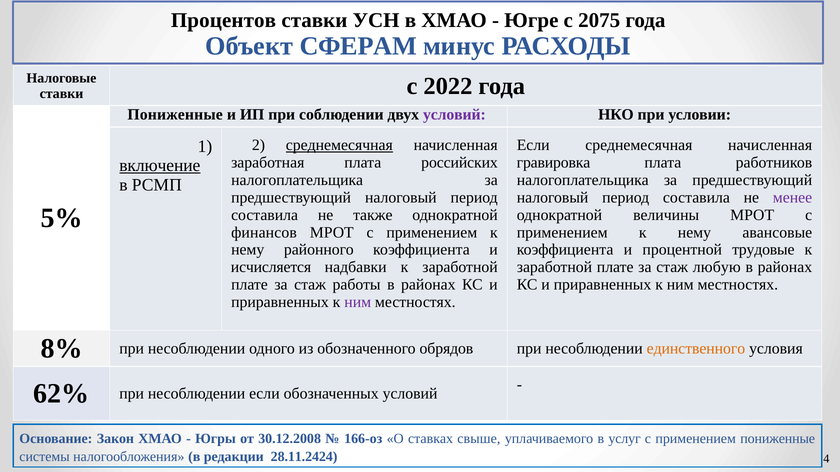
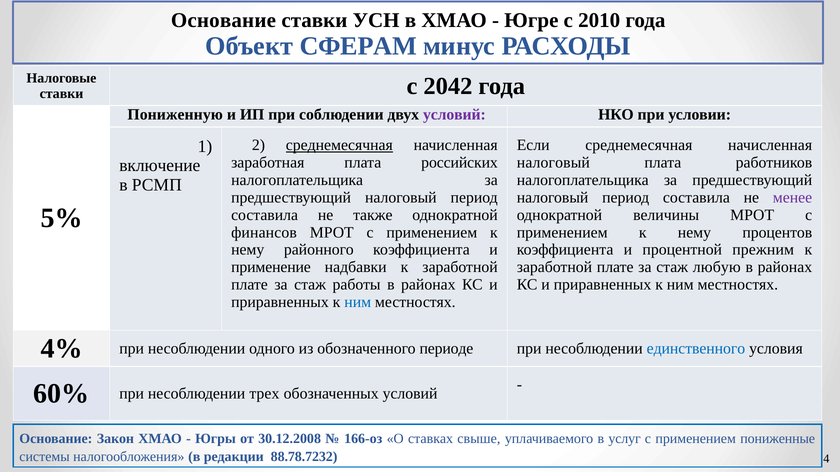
Процентов at (223, 21): Процентов -> Основание
2075: 2075 -> 2010
2022: 2022 -> 2042
Пониженные at (175, 115): Пониженные -> Пониженную
гравировка at (554, 163): гравировка -> налоговый
включение underline: present -> none
авансовые: авансовые -> процентов
трудовые: трудовые -> прежним
исчисляется: исчисляется -> применение
ним at (358, 302) colour: purple -> blue
8%: 8% -> 4%
обрядов: обрядов -> периоде
единственного colour: orange -> blue
62%: 62% -> 60%
несоблюдении если: если -> трех
28.11.2424: 28.11.2424 -> 88.78.7232
